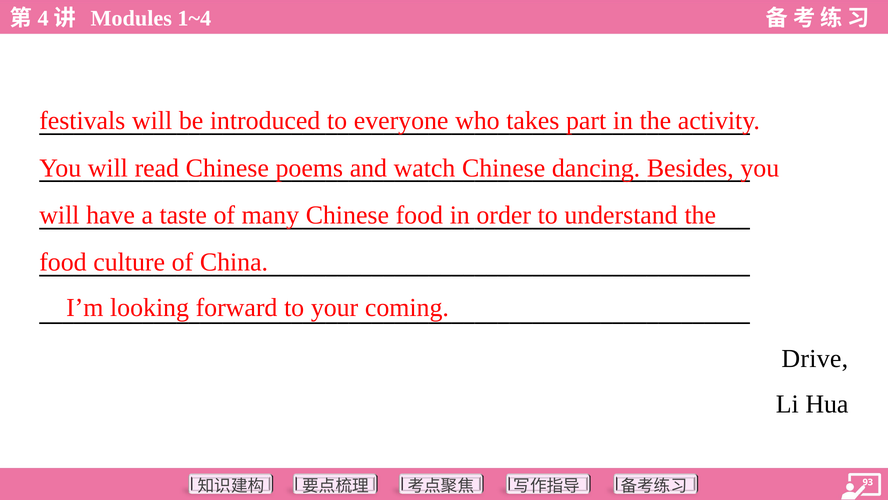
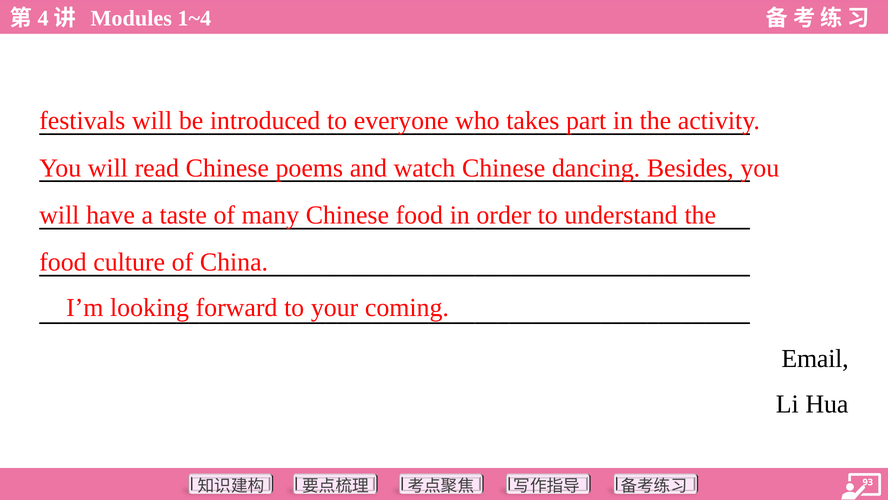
Drive: Drive -> Email
